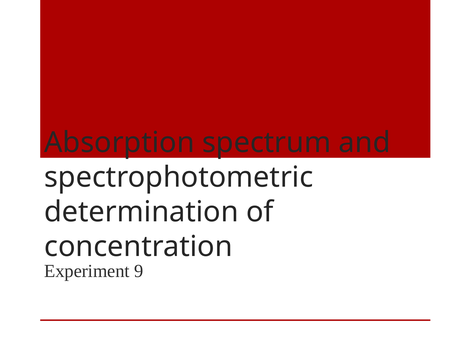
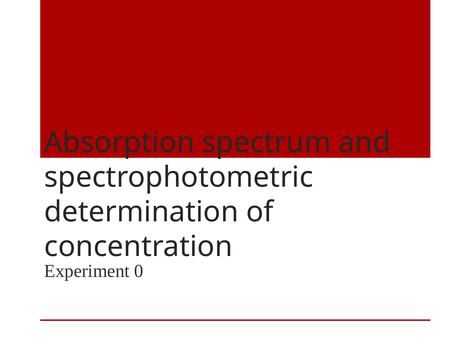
9: 9 -> 0
